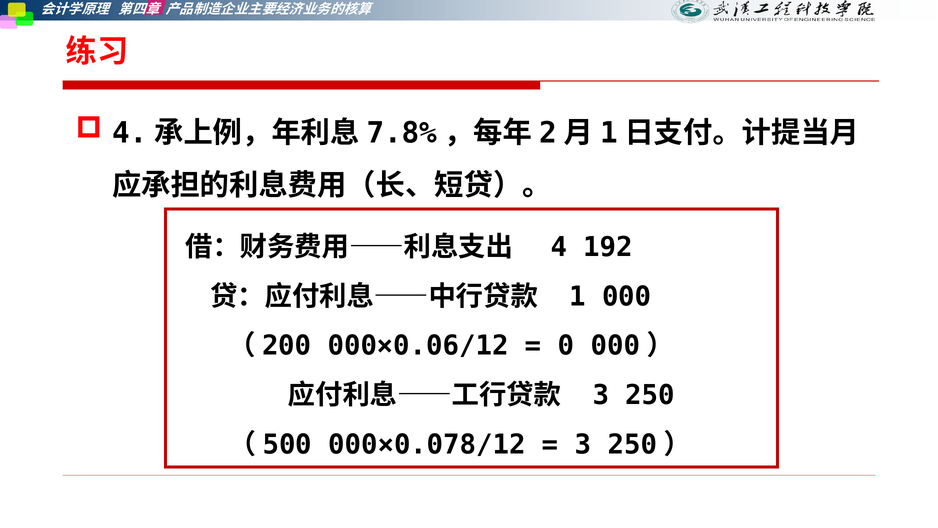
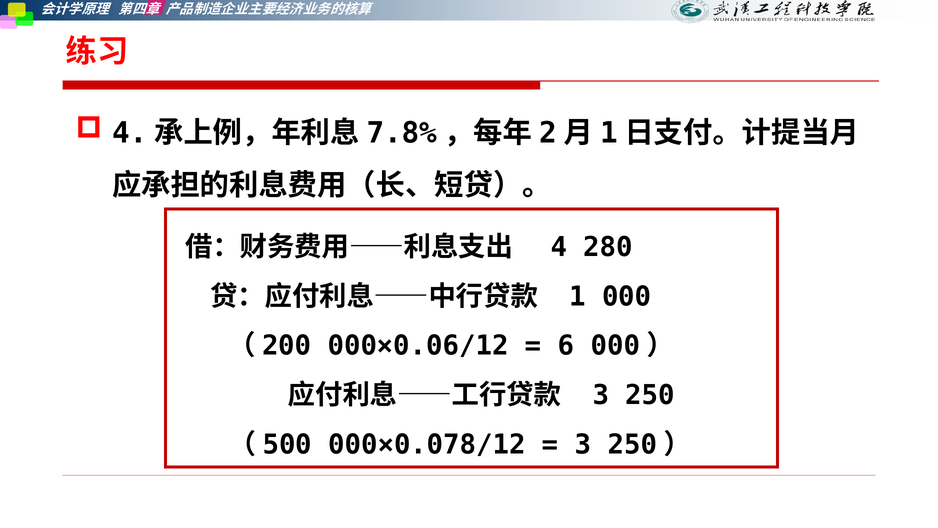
192: 192 -> 280
0: 0 -> 6
